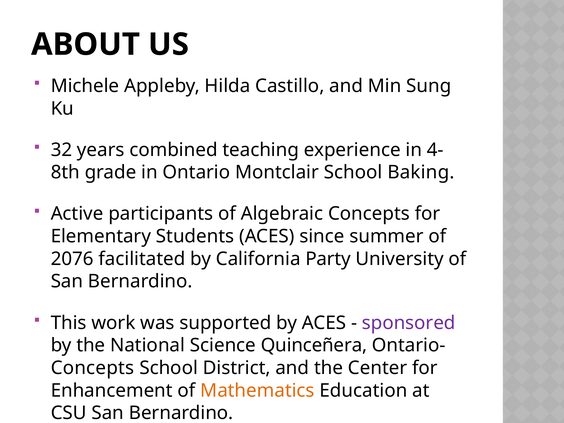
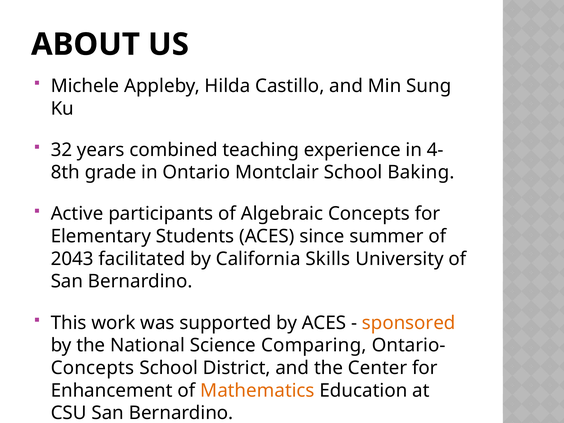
2076: 2076 -> 2043
Party: Party -> Skills
sponsored colour: purple -> orange
Quinceñera: Quinceñera -> Comparing
